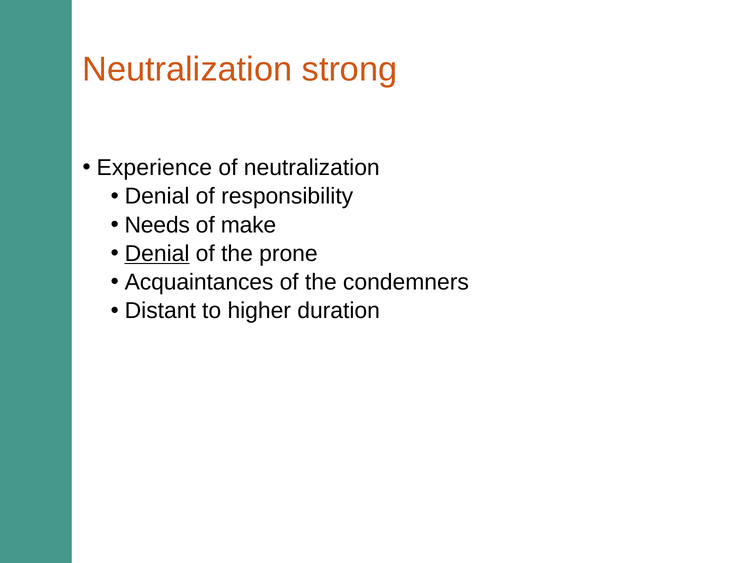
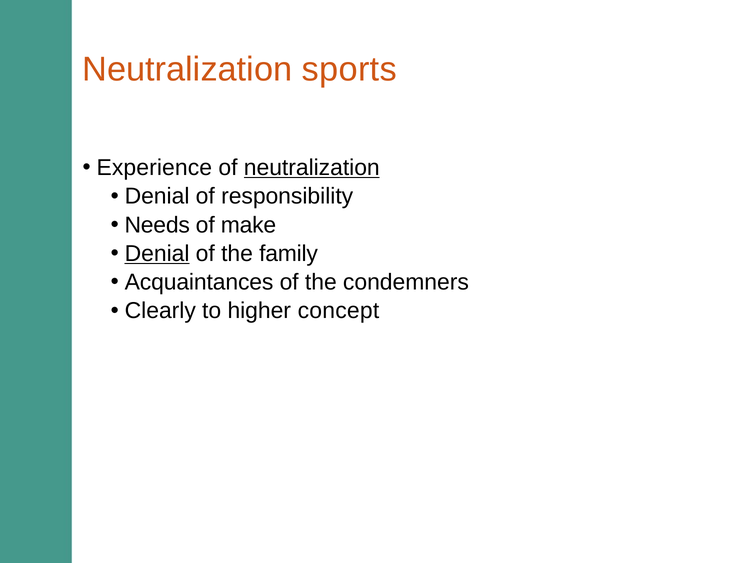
strong: strong -> sports
neutralization at (312, 168) underline: none -> present
prone: prone -> family
Distant: Distant -> Clearly
duration: duration -> concept
